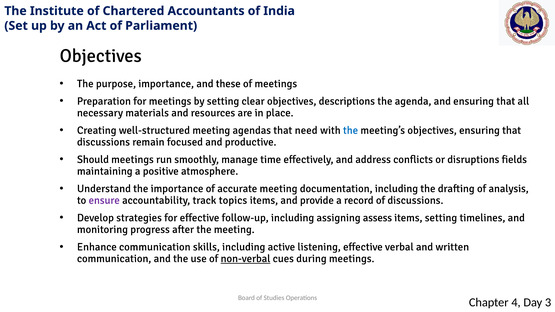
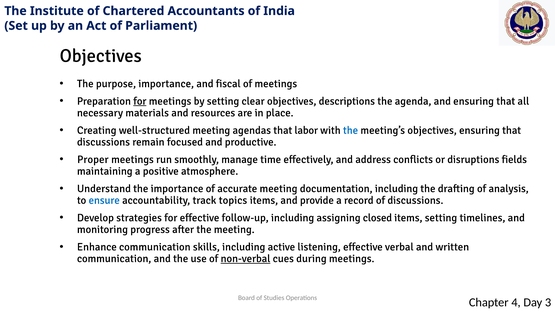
these: these -> fiscal
for at (140, 101) underline: none -> present
need: need -> labor
Should: Should -> Proper
ensure colour: purple -> blue
assess: assess -> closed
